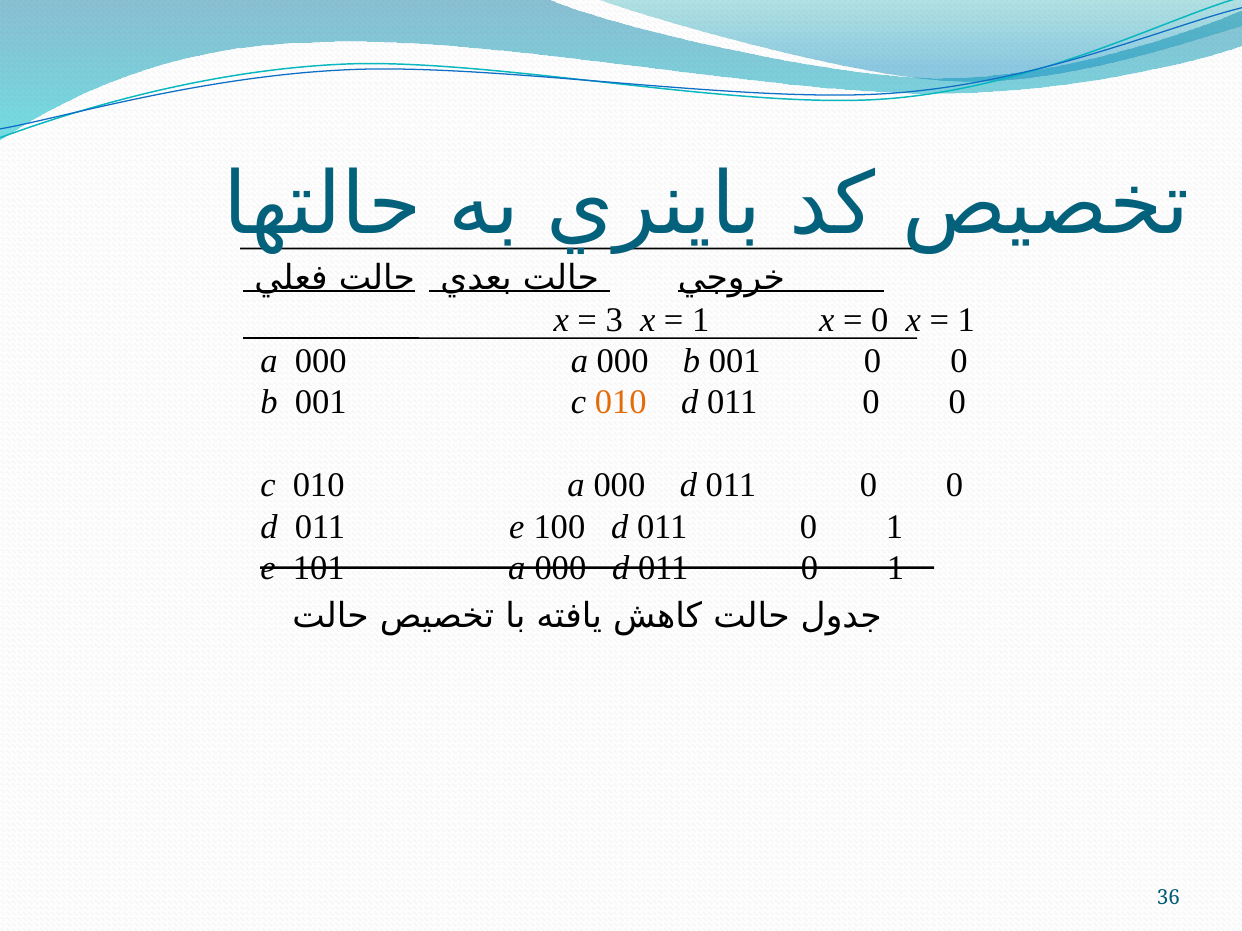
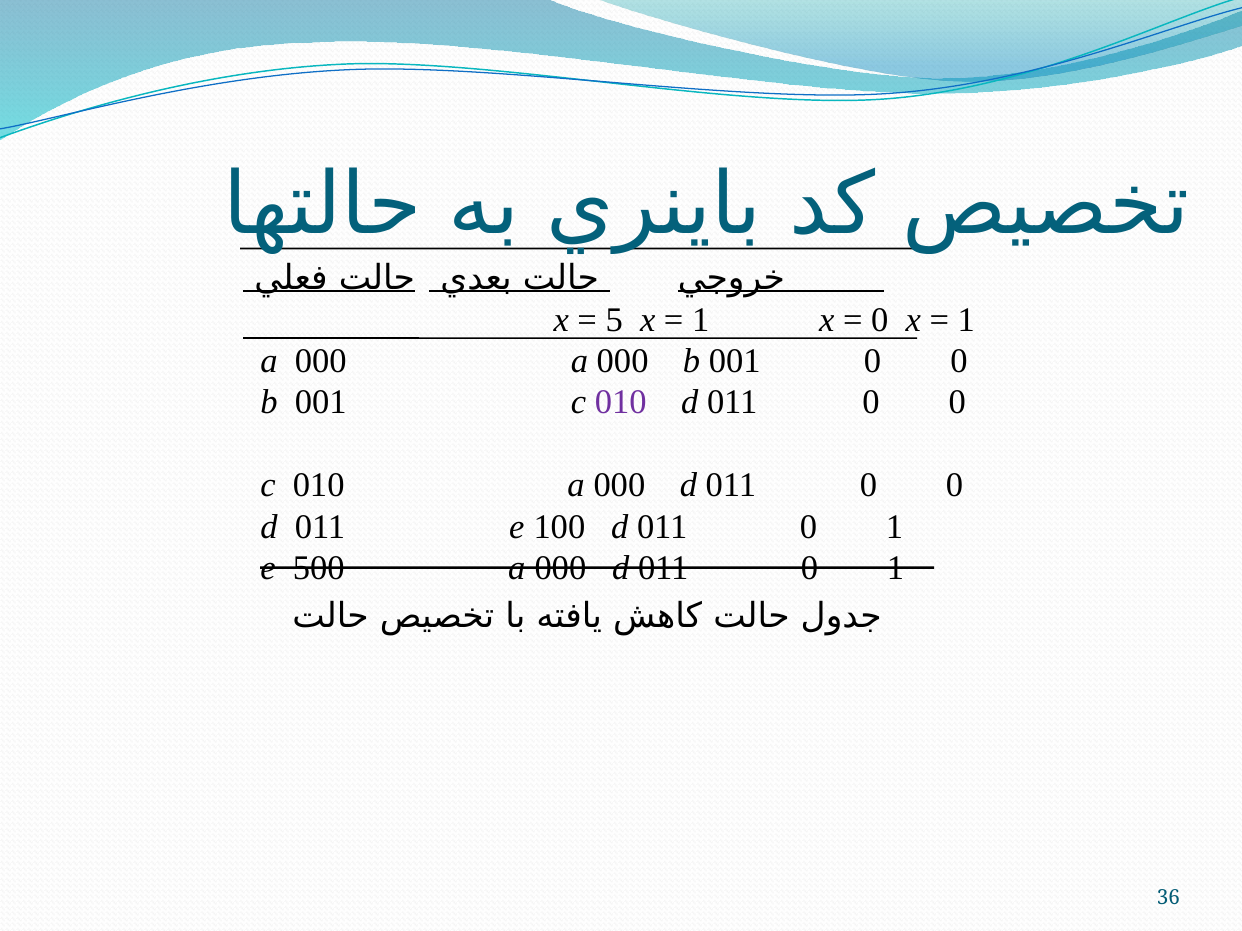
3: 3 -> 5
010 at (621, 403) colour: orange -> purple
101: 101 -> 500
